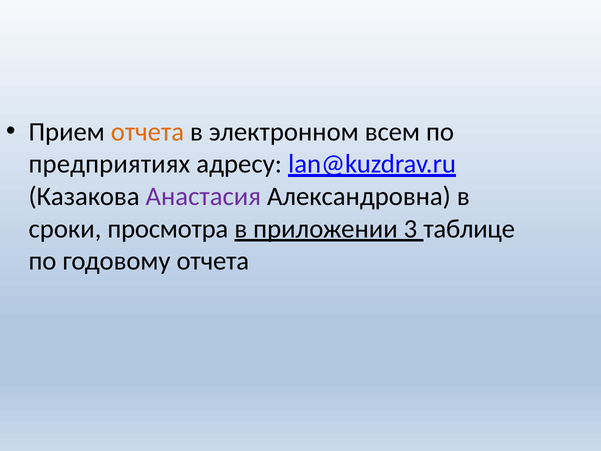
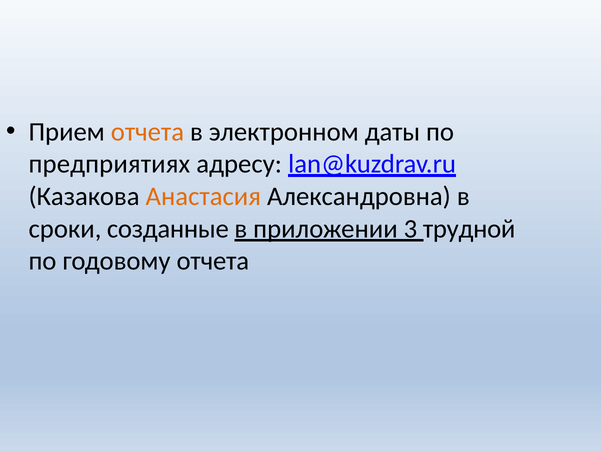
всем: всем -> даты
Анастасия colour: purple -> orange
просмотра: просмотра -> созданные
таблице: таблице -> трудной
